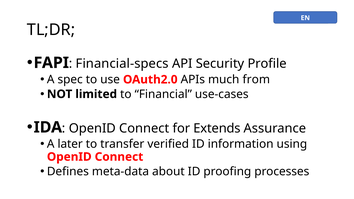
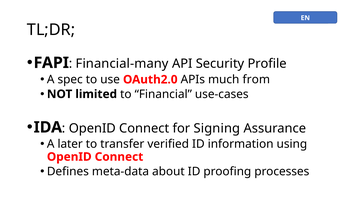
Financial-specs: Financial-specs -> Financial-many
Extends: Extends -> Signing
